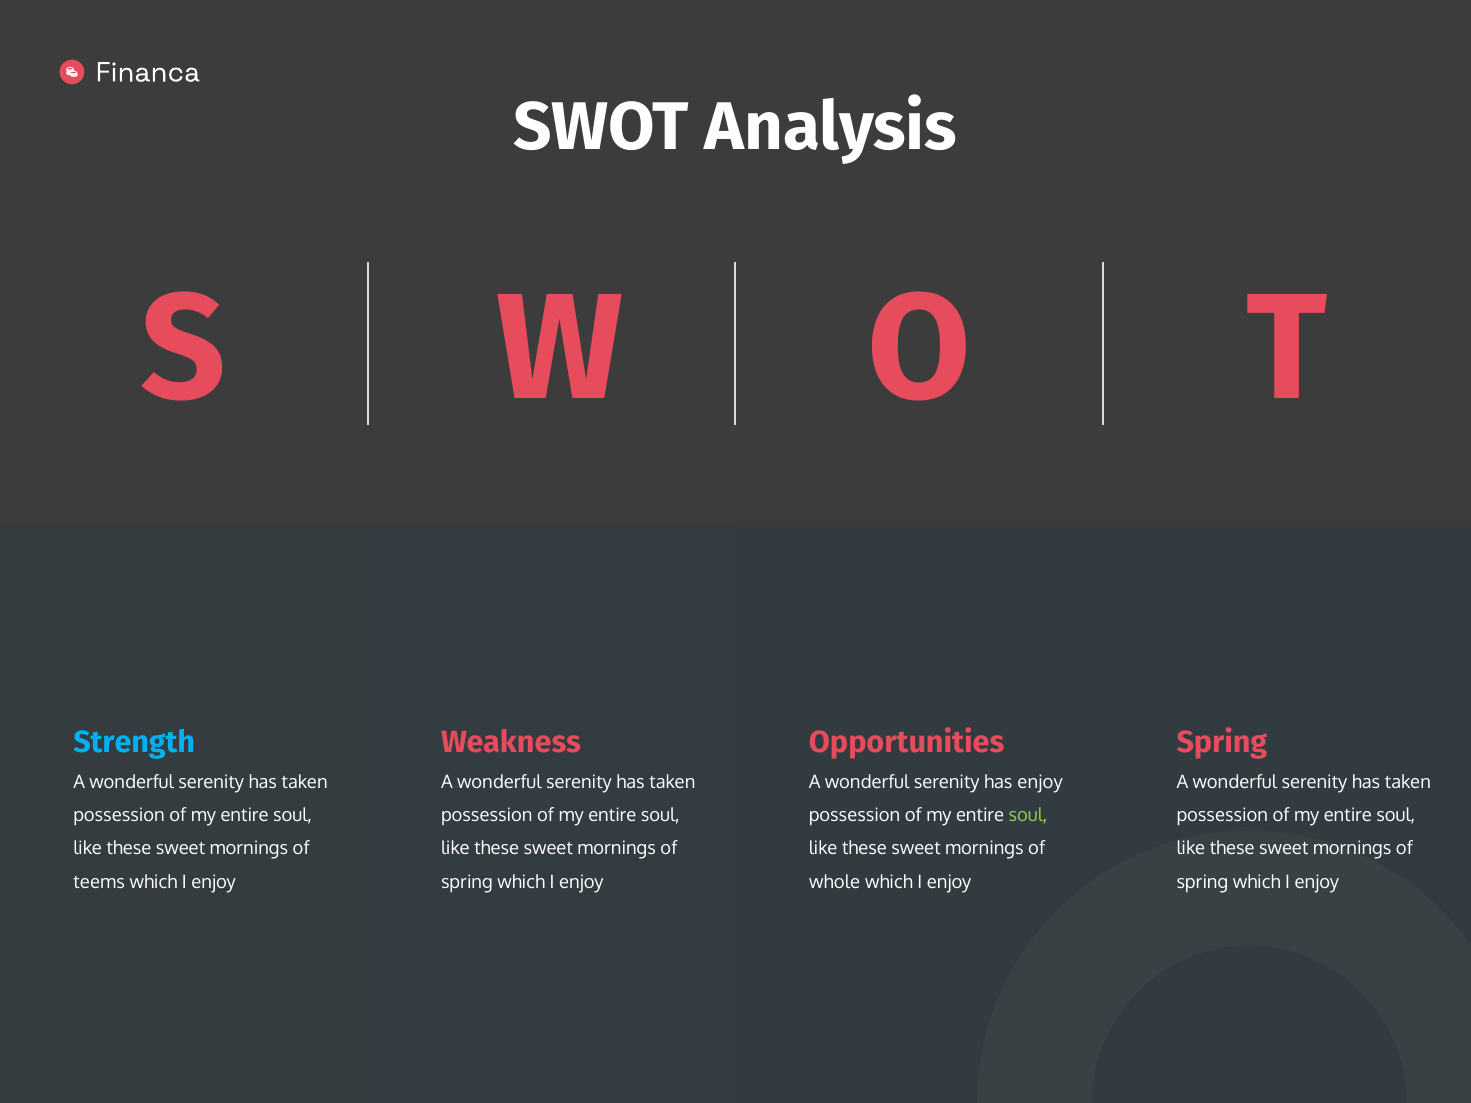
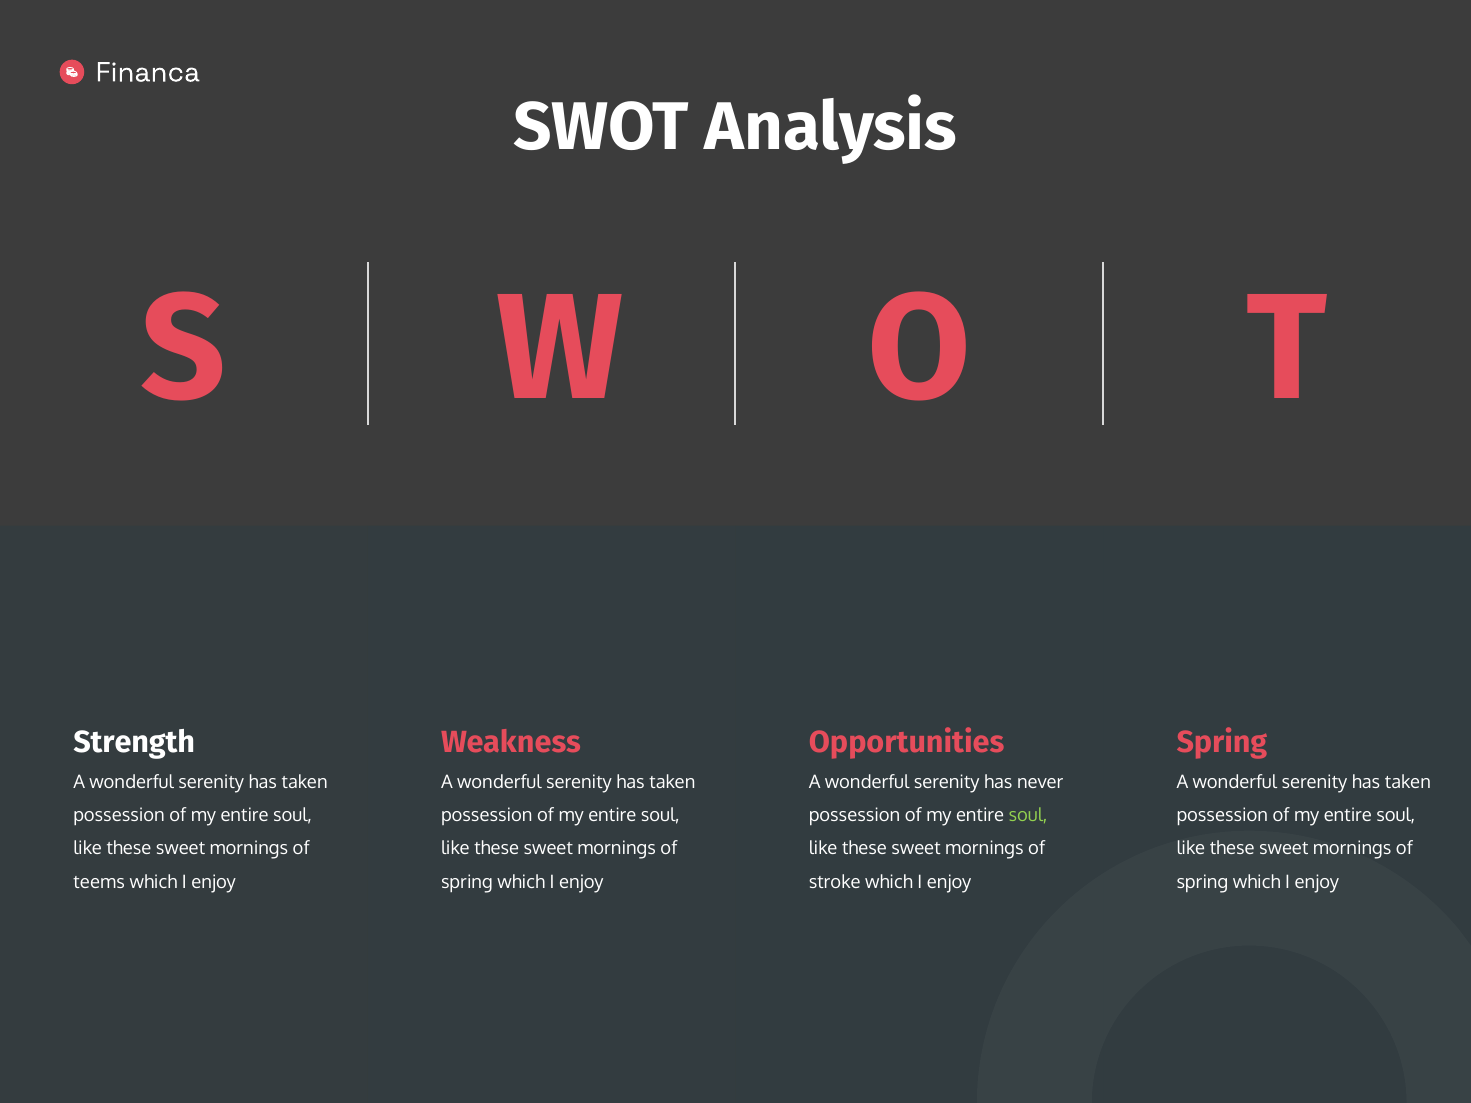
Strength colour: light blue -> white
has enjoy: enjoy -> never
whole: whole -> stroke
